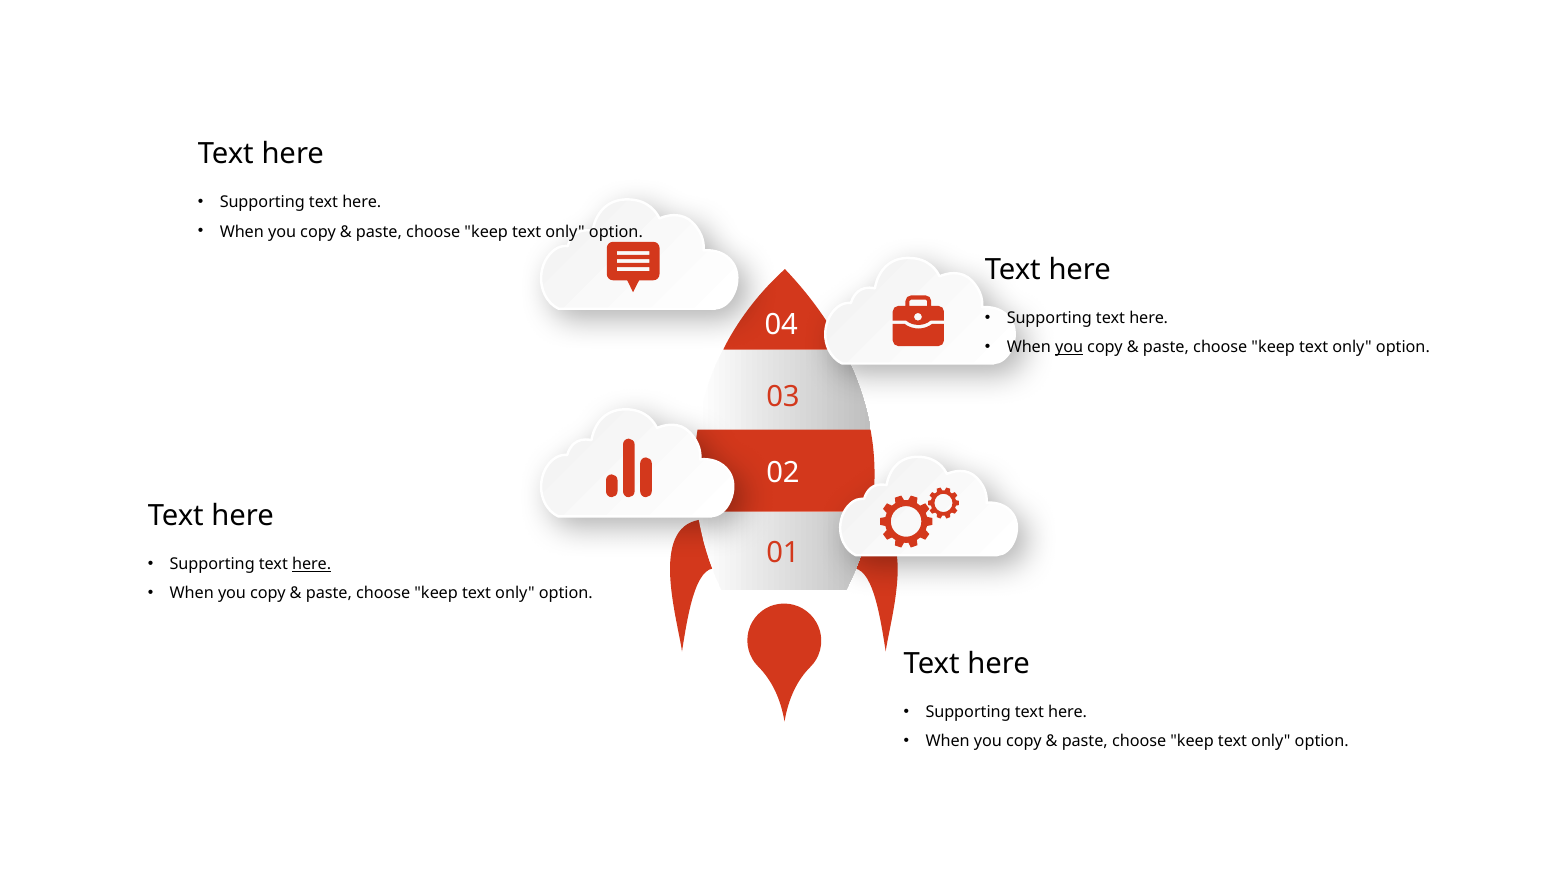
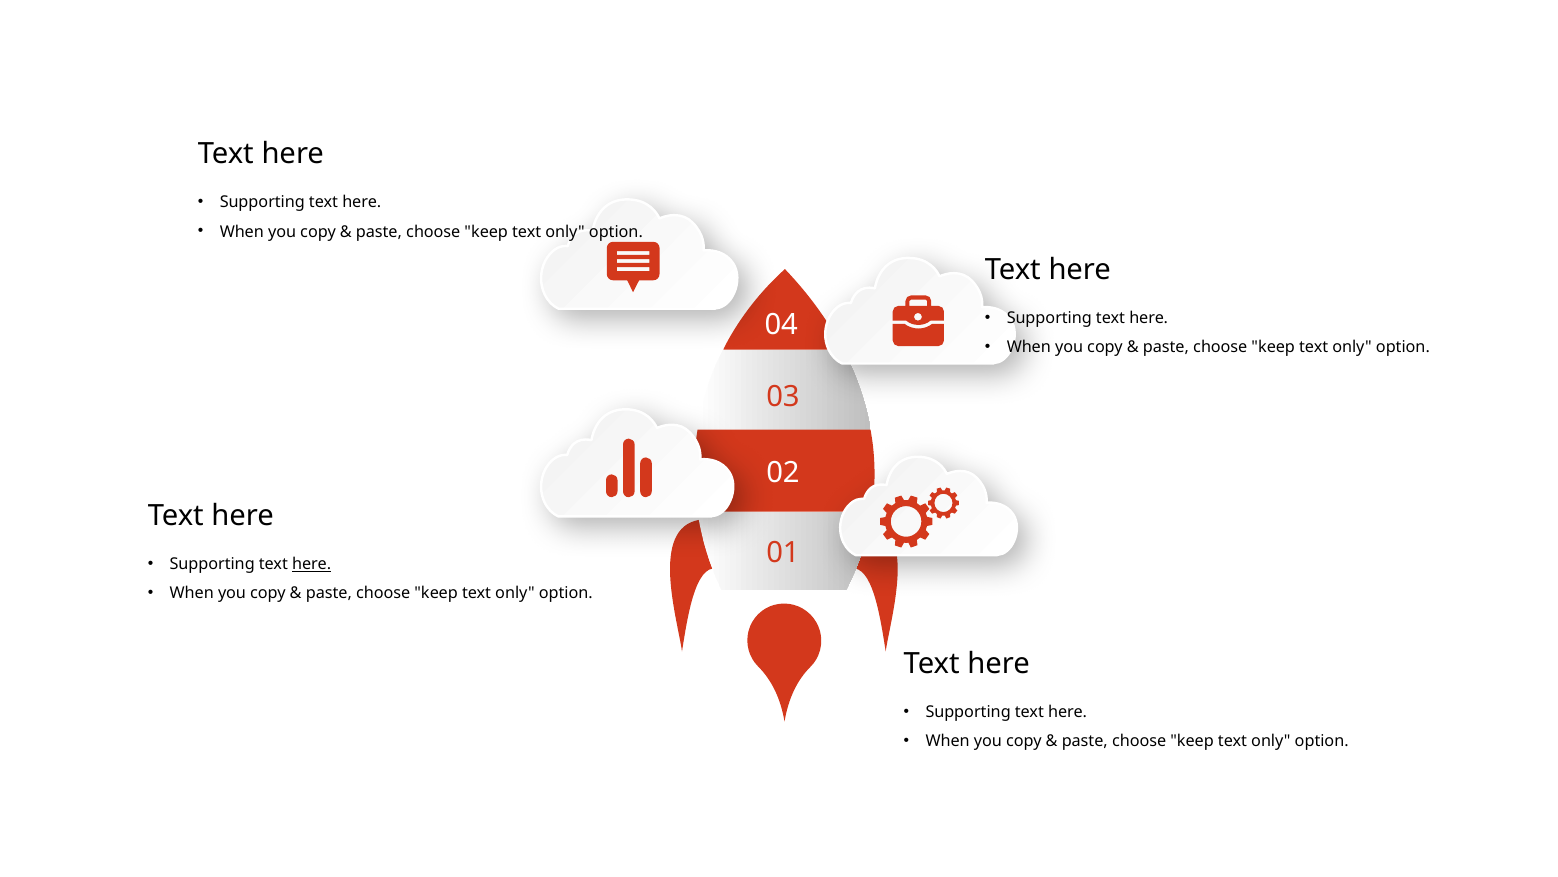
you at (1069, 347) underline: present -> none
